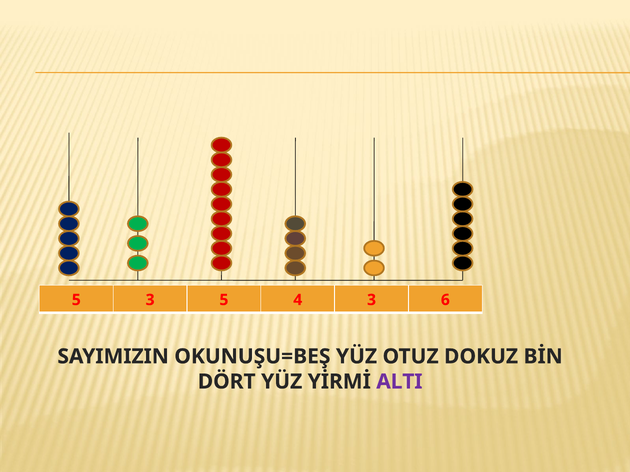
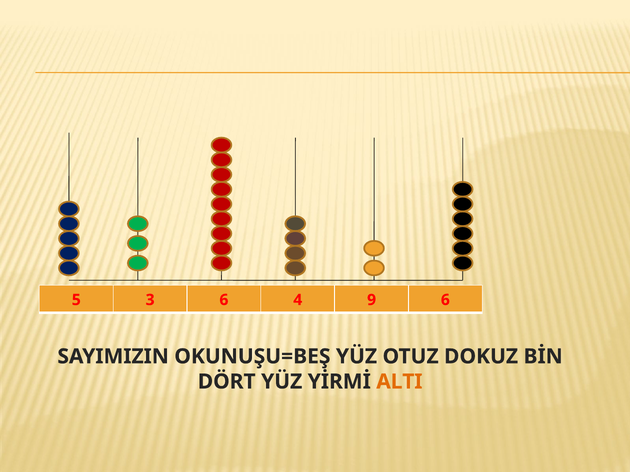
3 5: 5 -> 6
4 3: 3 -> 9
ALTI colour: purple -> orange
